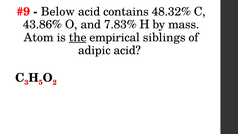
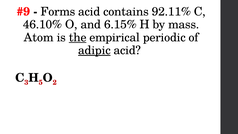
Below: Below -> Forms
48.32%: 48.32% -> 92.11%
43.86%: 43.86% -> 46.10%
7.83%: 7.83% -> 6.15%
siblings: siblings -> periodic
adipic underline: none -> present
